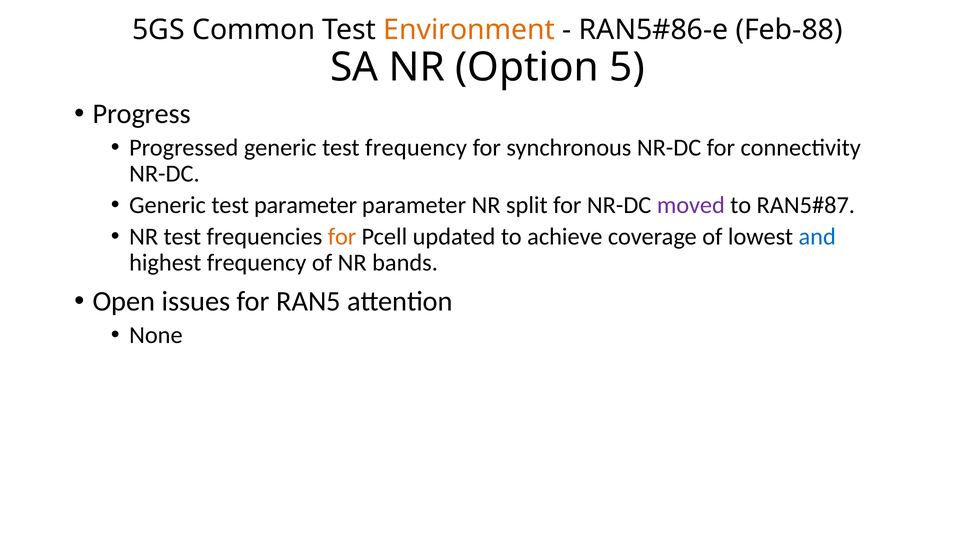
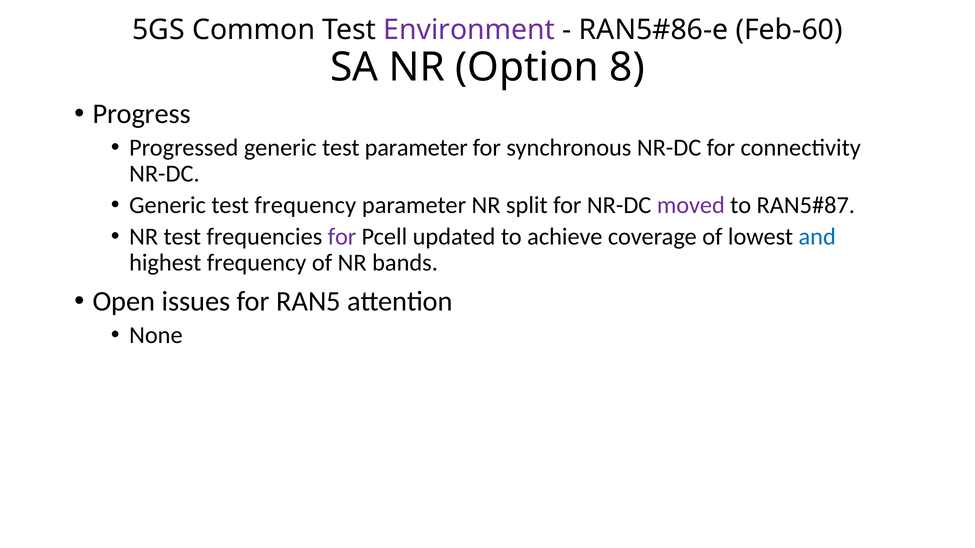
Environment colour: orange -> purple
Feb-88: Feb-88 -> Feb-60
5: 5 -> 8
test frequency: frequency -> parameter
test parameter: parameter -> frequency
for at (342, 237) colour: orange -> purple
